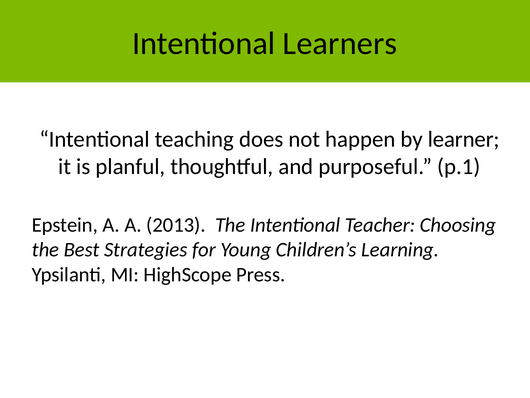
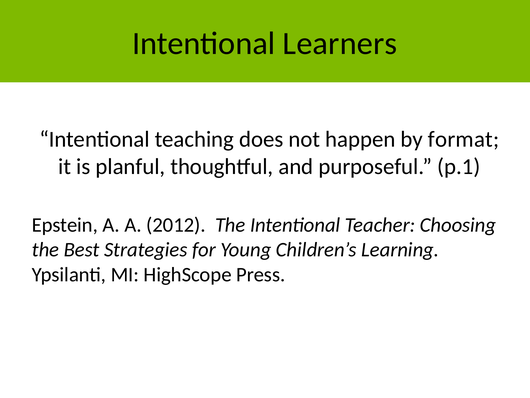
learner: learner -> format
2013: 2013 -> 2012
